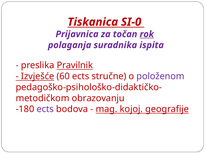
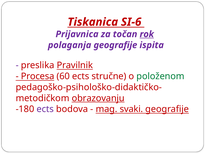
SI-0: SI-0 -> SI-6
polaganja suradnika: suradnika -> geografije
Izvješće: Izvješće -> Procesa
položenom colour: purple -> green
obrazovanju underline: none -> present
kojoj: kojoj -> svaki
